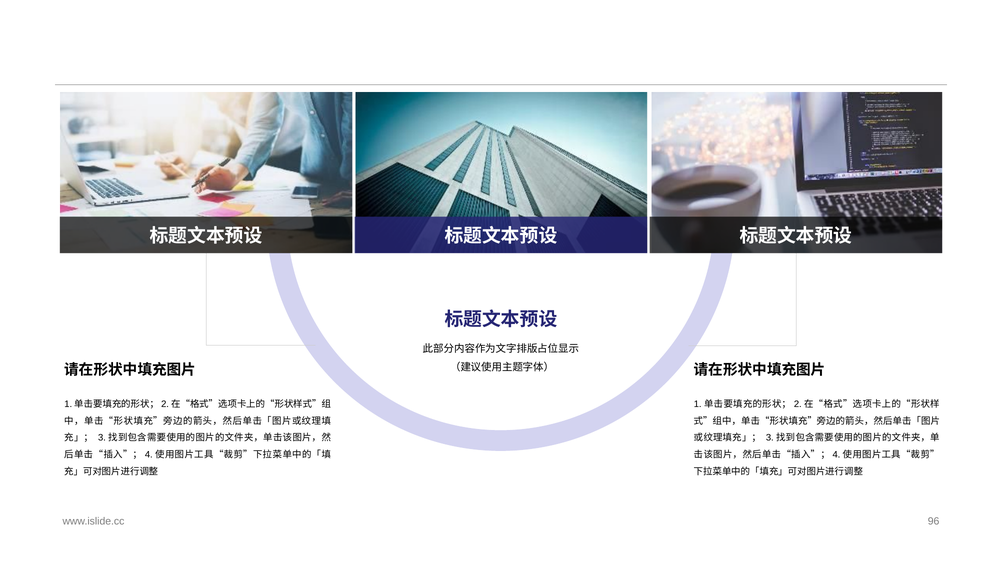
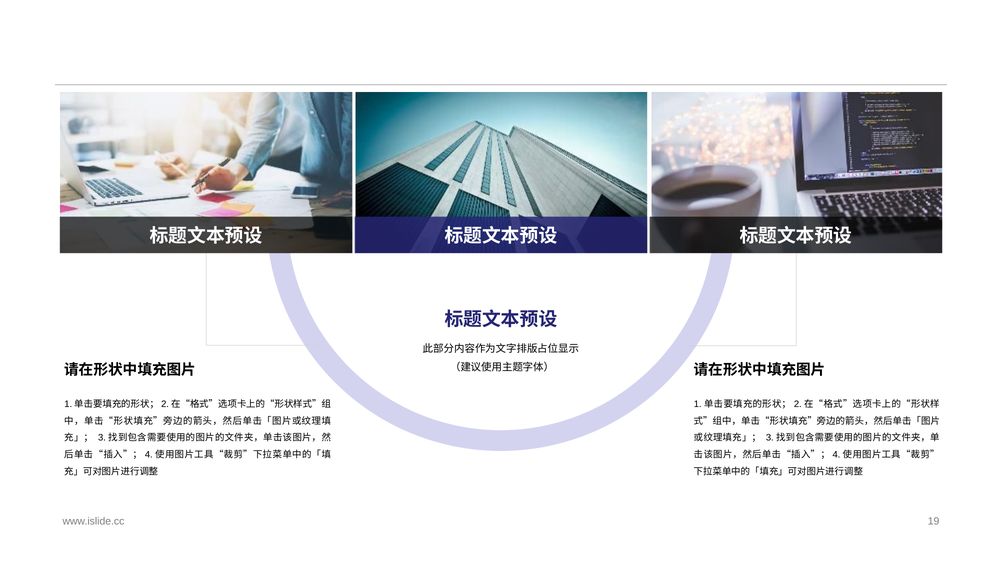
96: 96 -> 19
